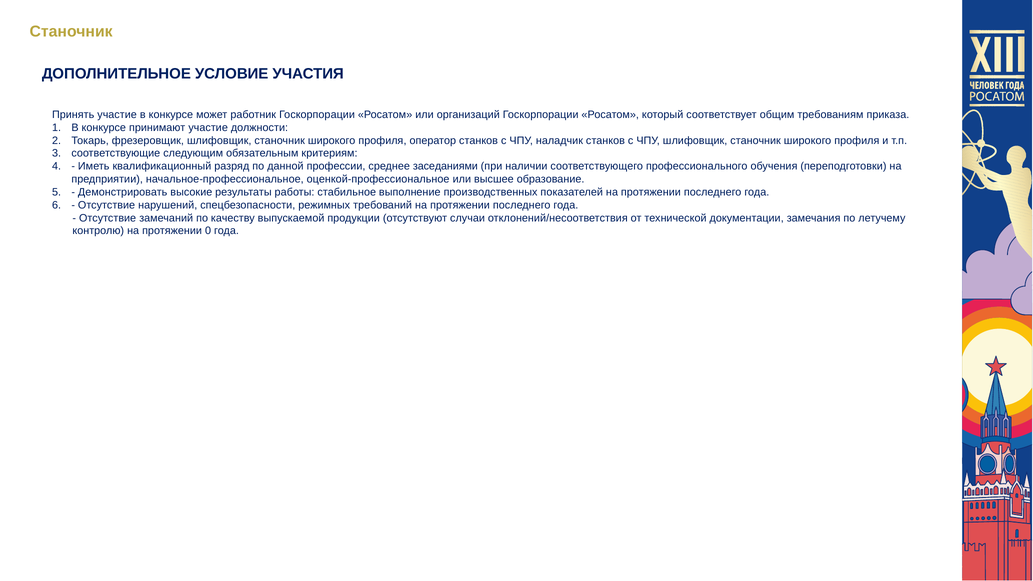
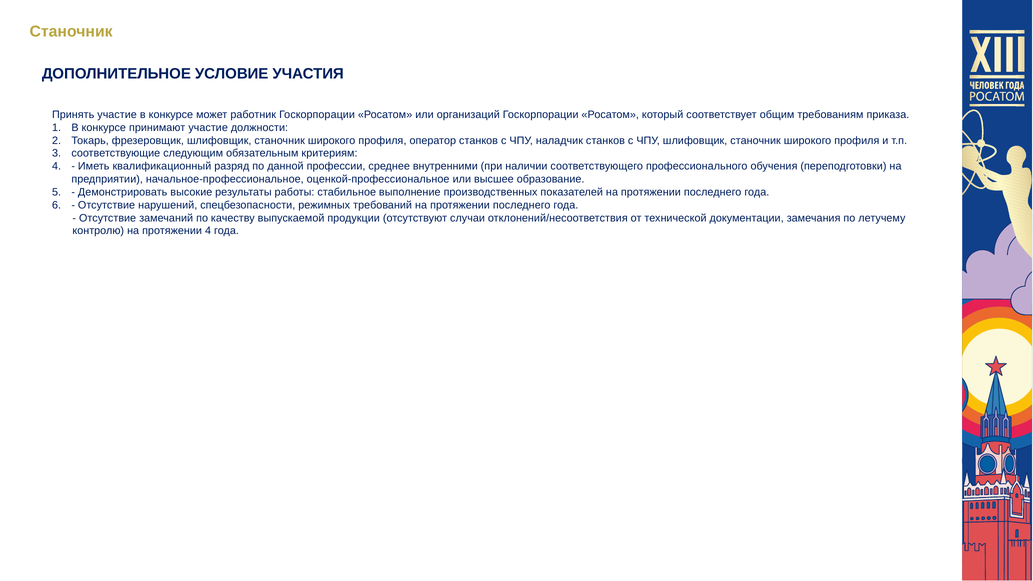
заседаниями: заседаниями -> внутренними
протяжении 0: 0 -> 4
